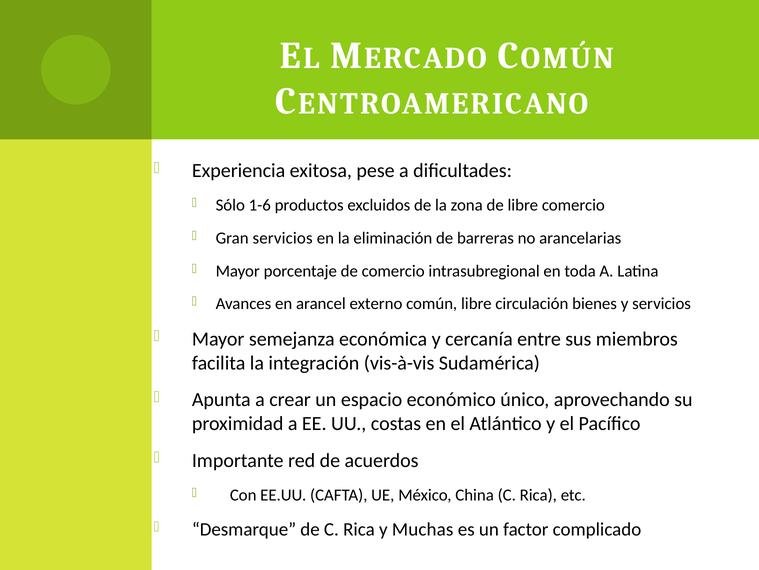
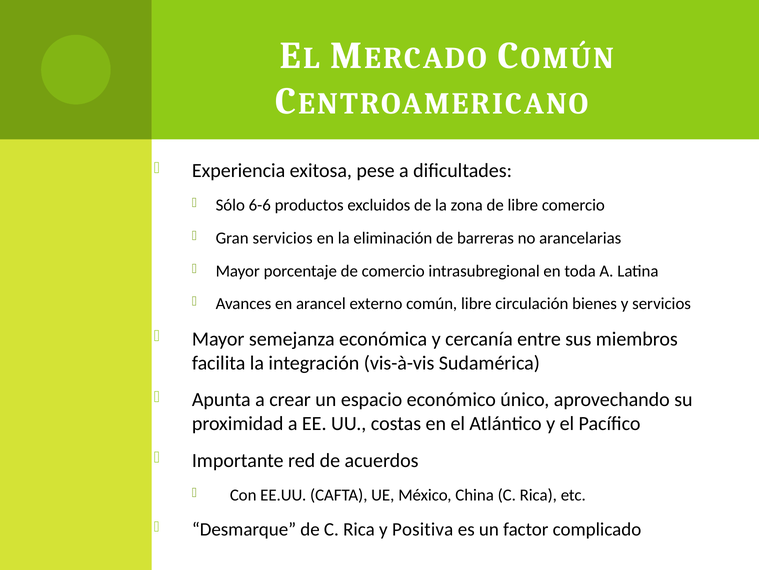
1-6: 1-6 -> 6-6
Muchas: Muchas -> Positiva
